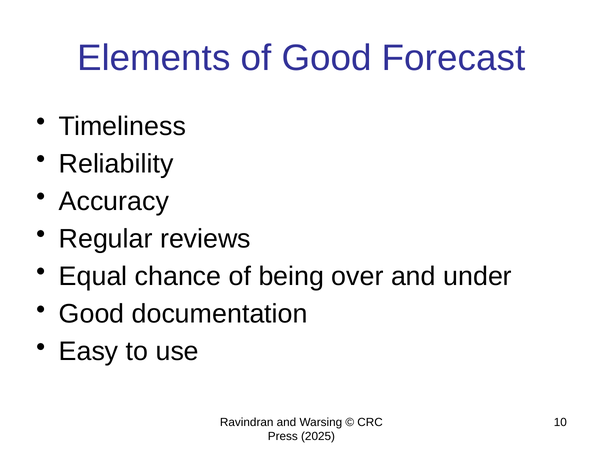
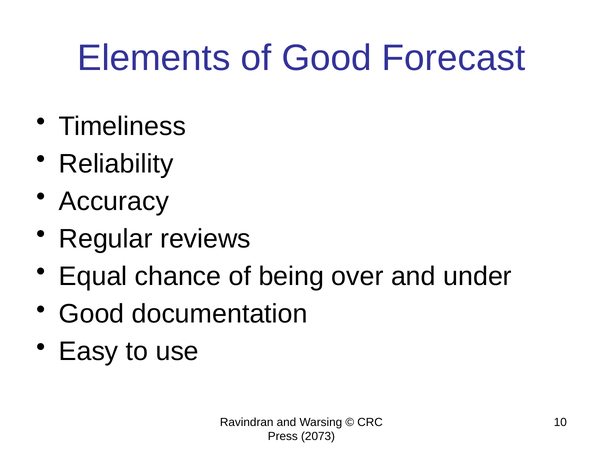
2025: 2025 -> 2073
